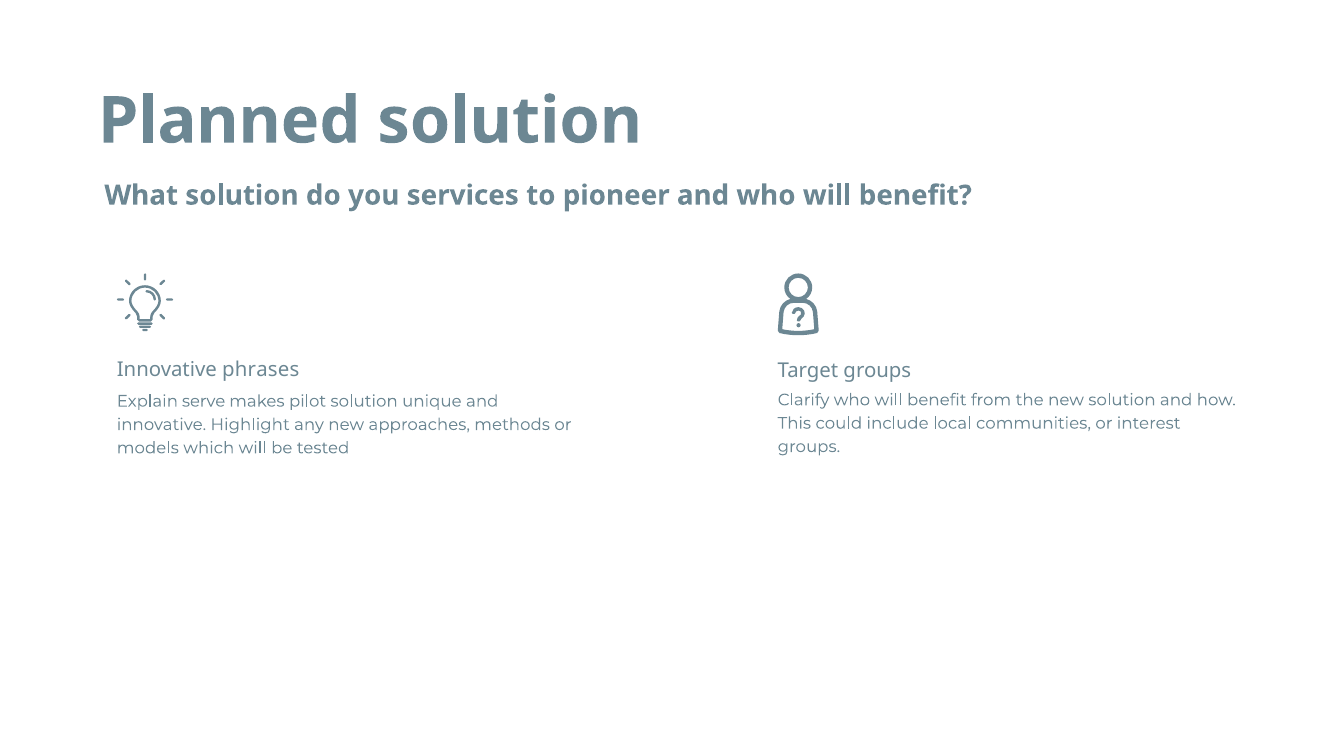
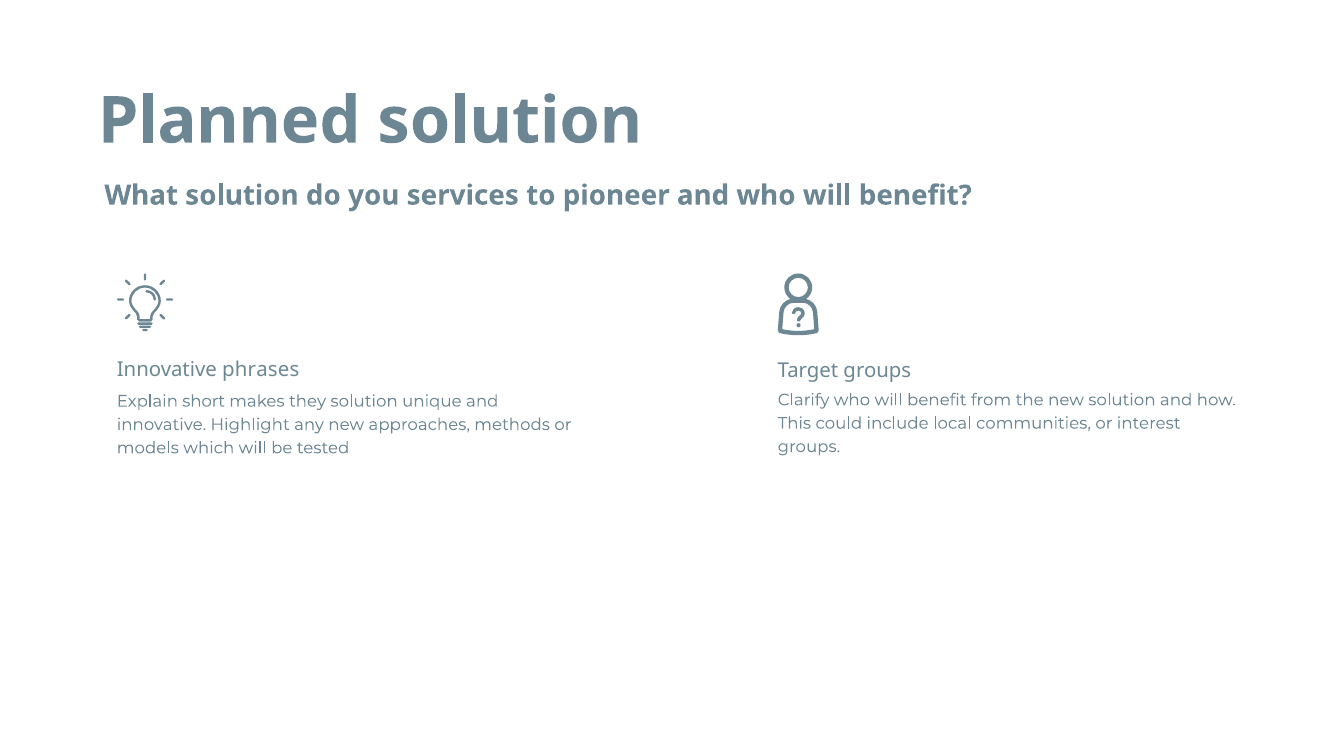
serve: serve -> short
pilot: pilot -> they
